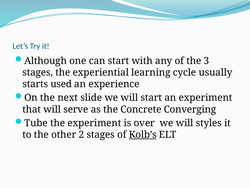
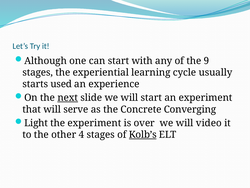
3: 3 -> 9
next underline: none -> present
Tube: Tube -> Light
styles: styles -> video
2: 2 -> 4
